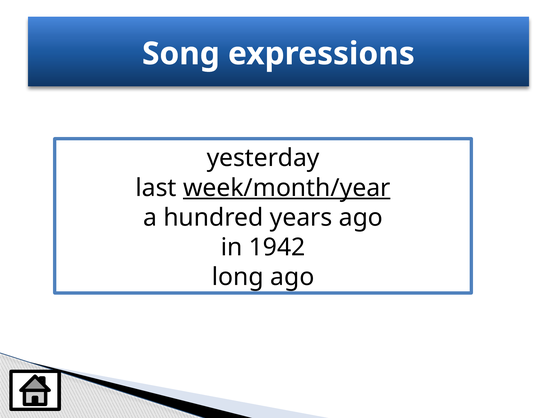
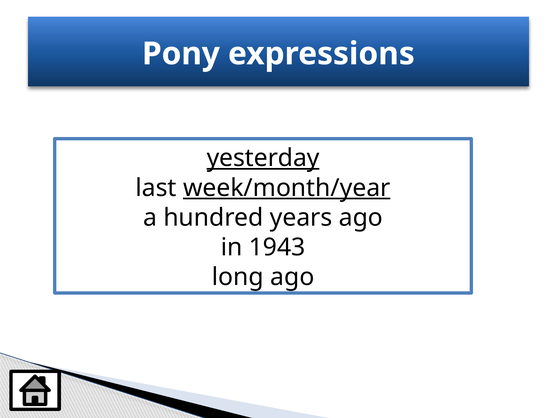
Song: Song -> Pony
yesterday underline: none -> present
1942: 1942 -> 1943
